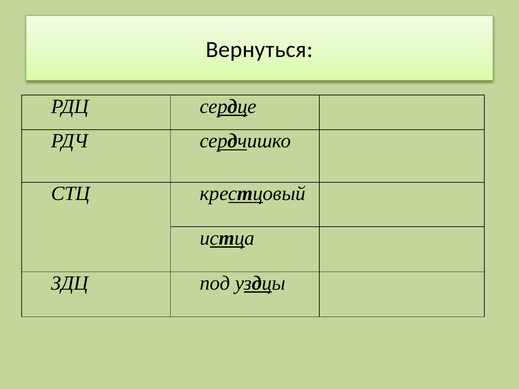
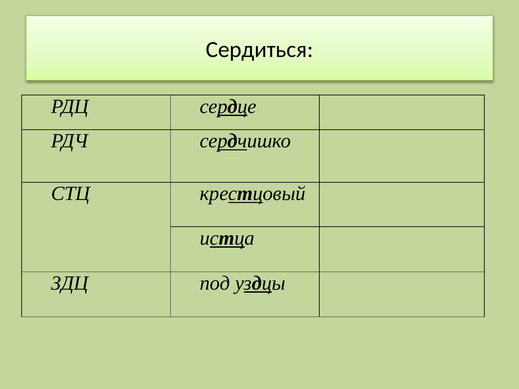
Вернуться: Вернуться -> Сердиться
